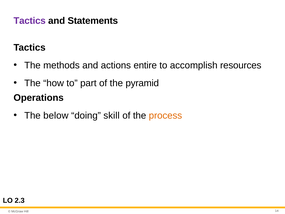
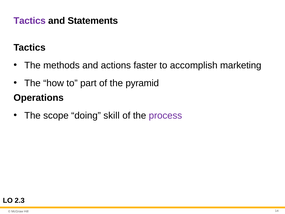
entire: entire -> faster
resources: resources -> marketing
below: below -> scope
process colour: orange -> purple
